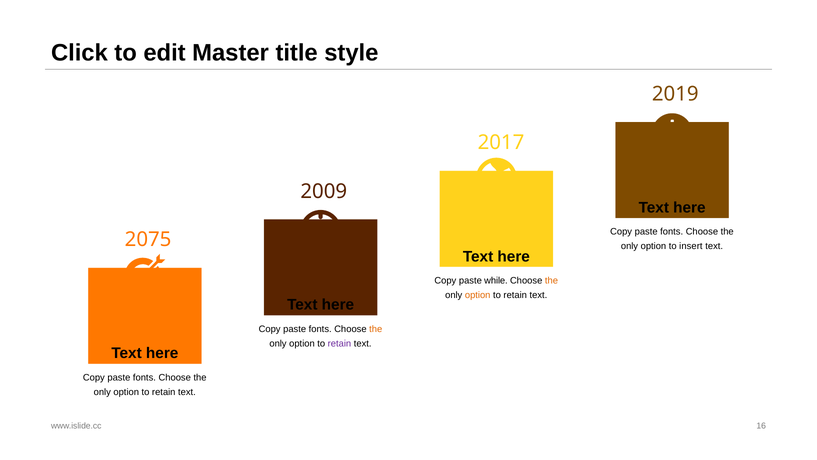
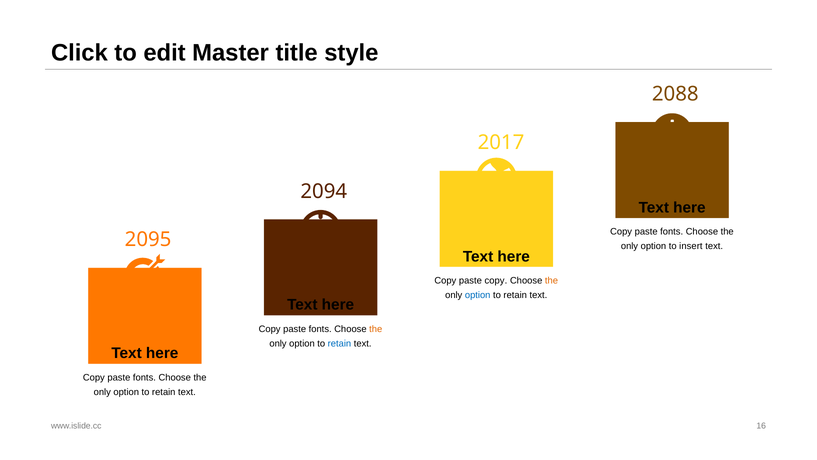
2019: 2019 -> 2088
2009: 2009 -> 2094
2075: 2075 -> 2095
paste while: while -> copy
option at (478, 295) colour: orange -> blue
retain at (339, 343) colour: purple -> blue
